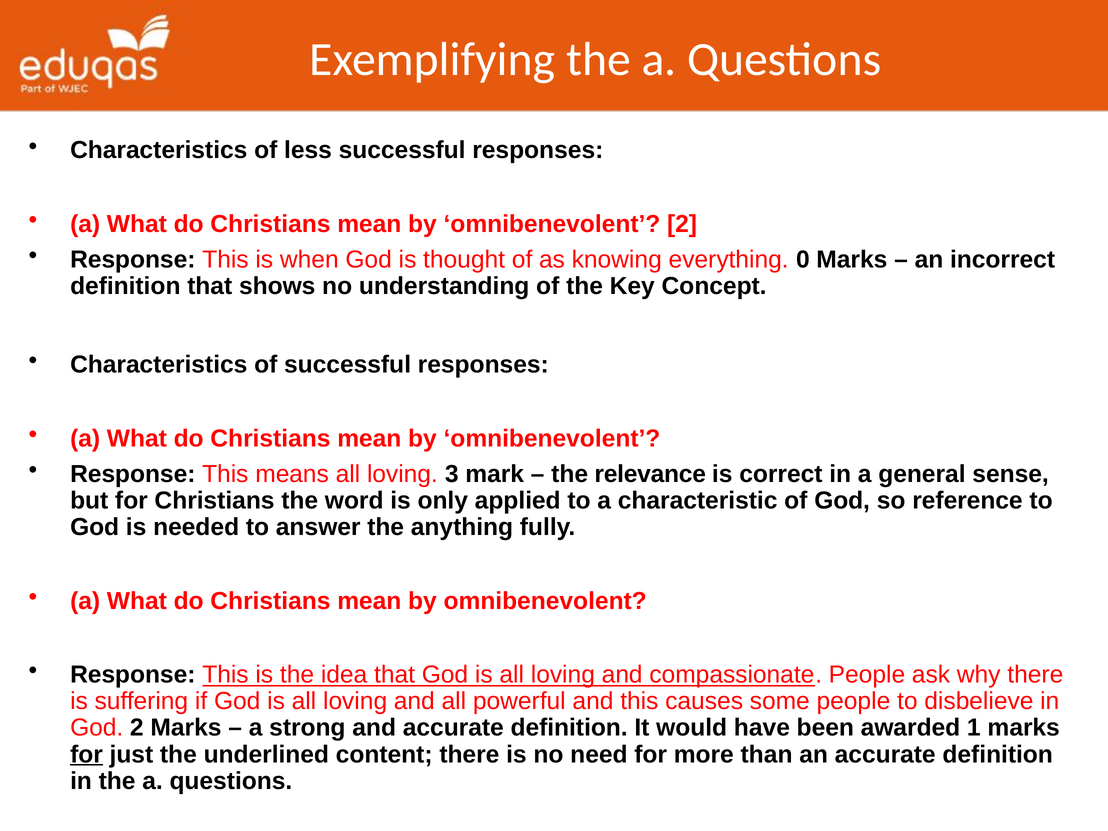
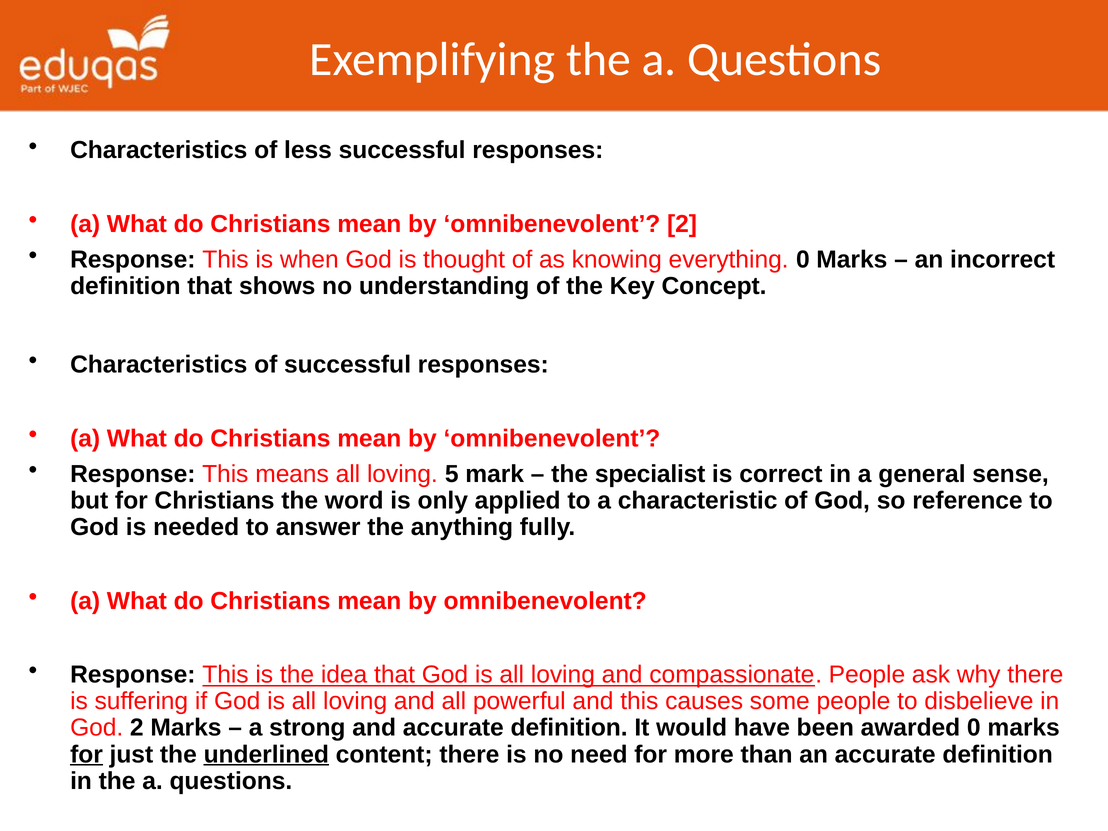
3: 3 -> 5
relevance: relevance -> specialist
awarded 1: 1 -> 0
underlined underline: none -> present
